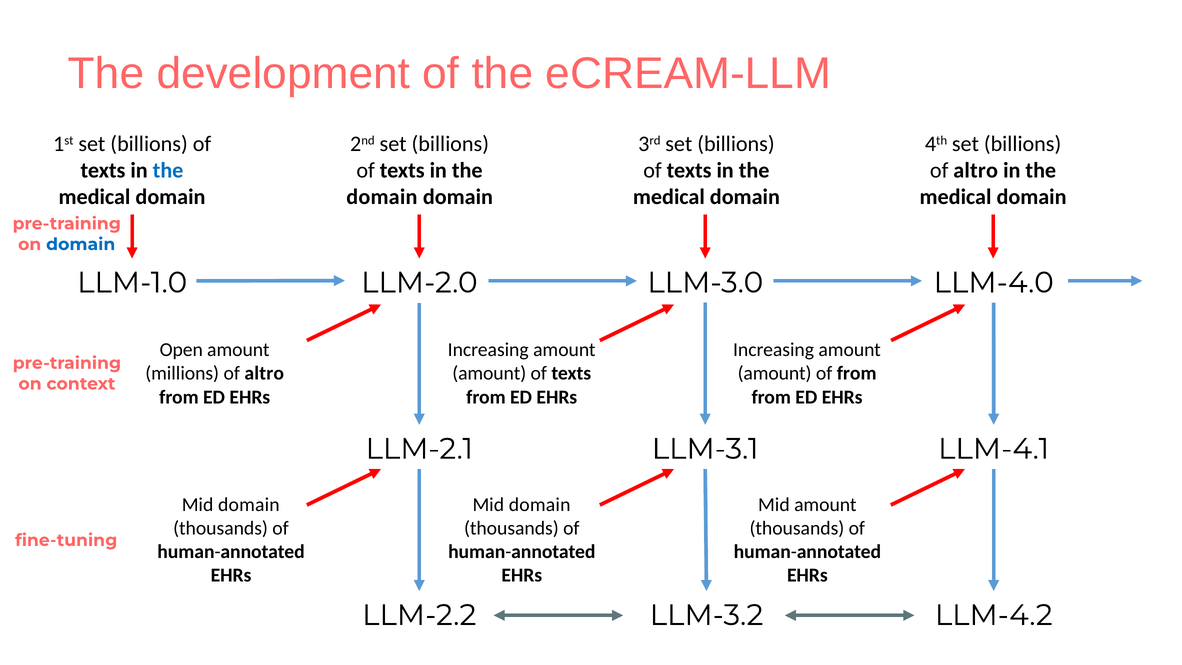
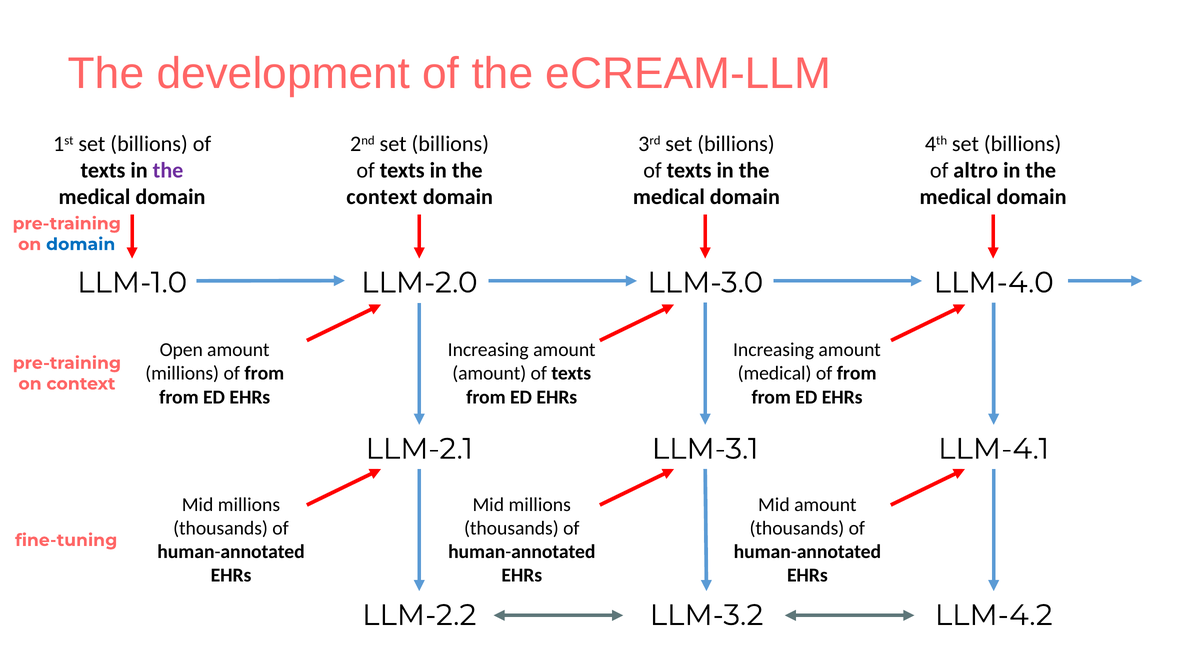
the at (168, 171) colour: blue -> purple
domain at (382, 197): domain -> context
millions of altro: altro -> from
amount at (775, 373): amount -> medical
domain at (249, 504): domain -> millions
domain at (540, 504): domain -> millions
